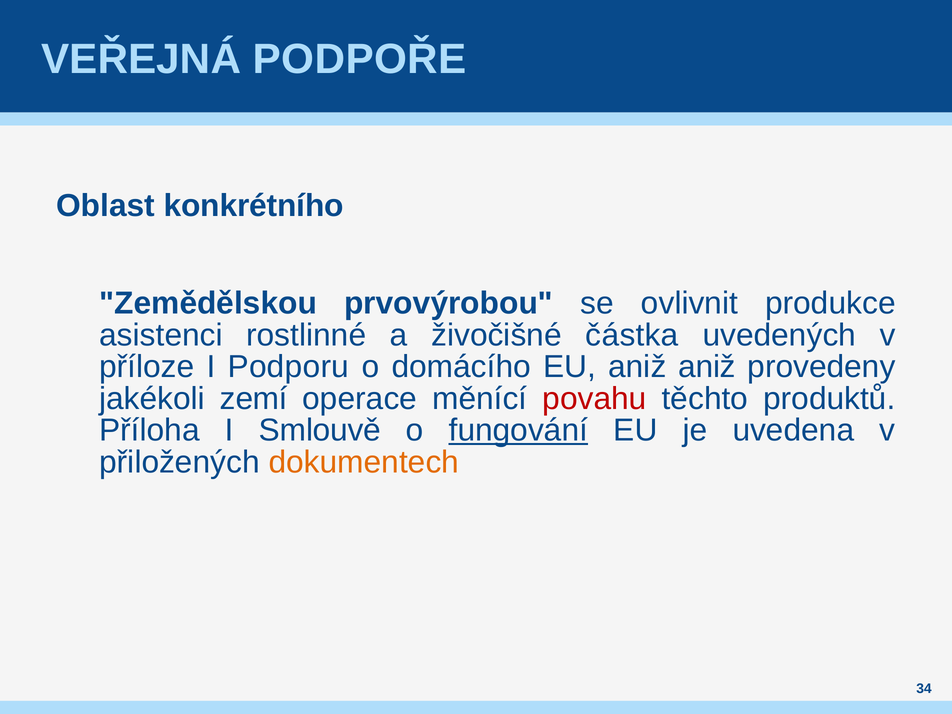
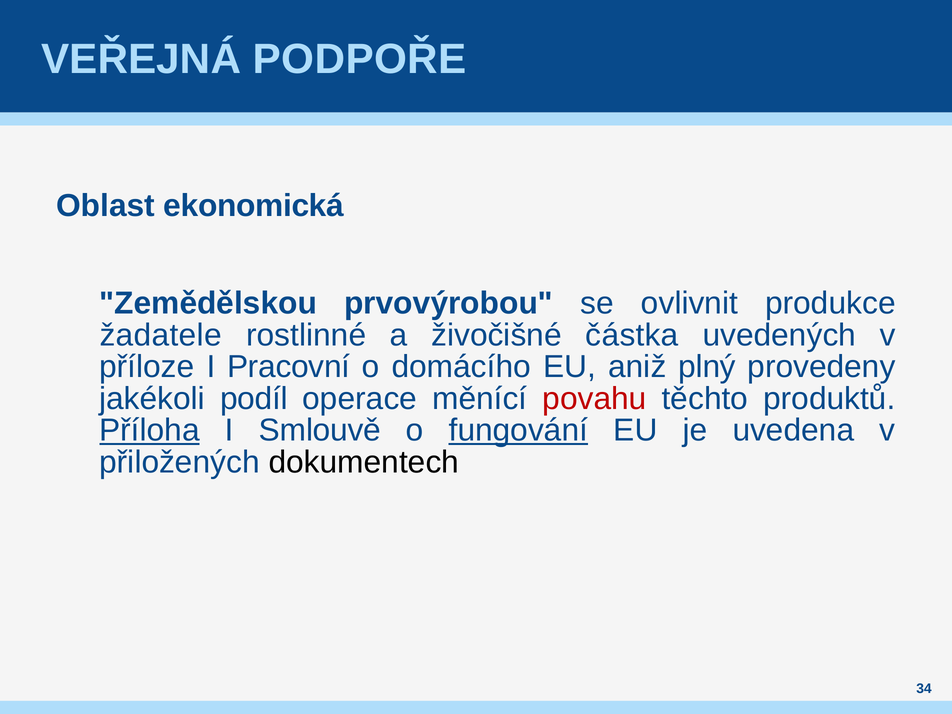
konkrétního: konkrétního -> ekonomická
asistenci: asistenci -> žadatele
Podporu: Podporu -> Pracovní
aniž aniž: aniž -> plný
zemí: zemí -> podíl
Příloha underline: none -> present
dokumentech colour: orange -> black
